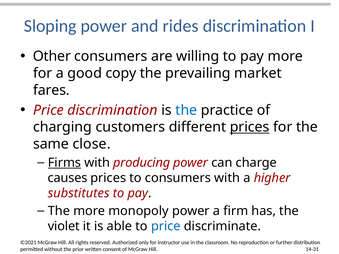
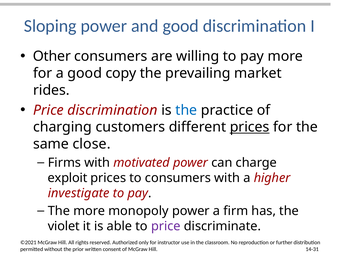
and rides: rides -> good
fares: fares -> rides
Firms underline: present -> none
producing: producing -> motivated
causes: causes -> exploit
substitutes: substitutes -> investigate
price at (166, 226) colour: blue -> purple
